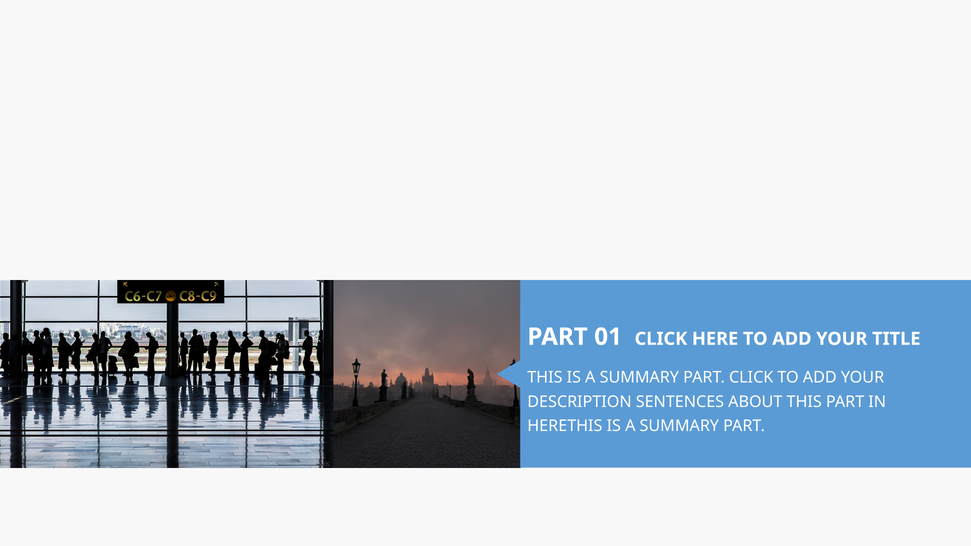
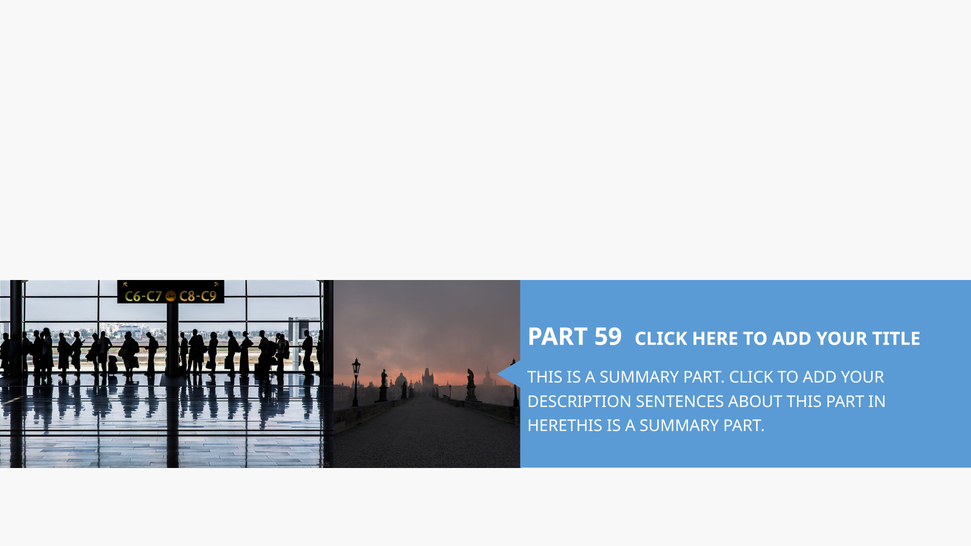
01: 01 -> 59
